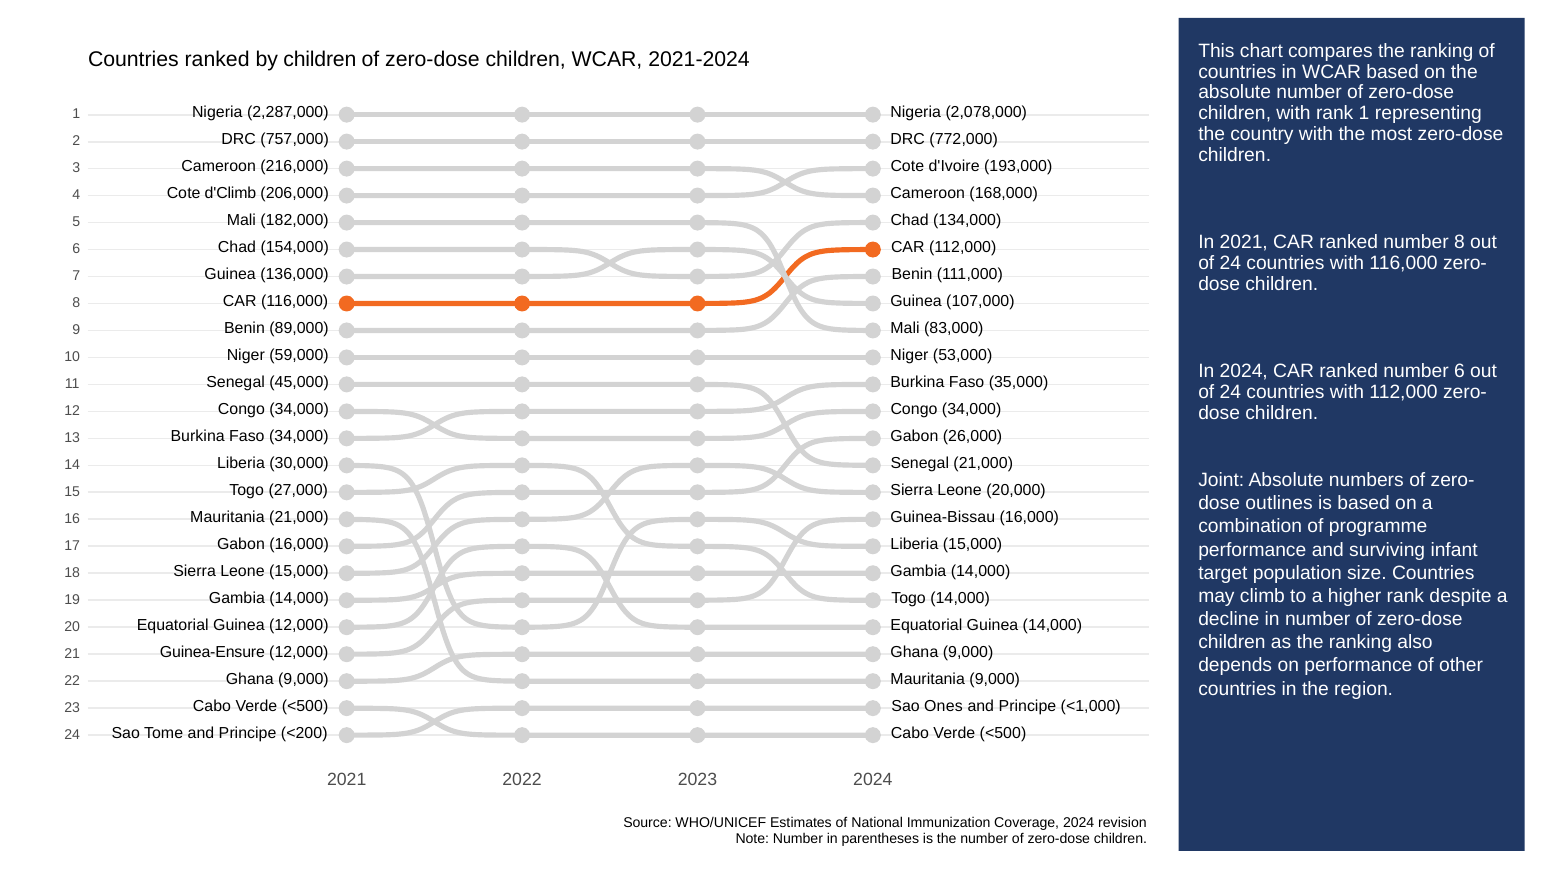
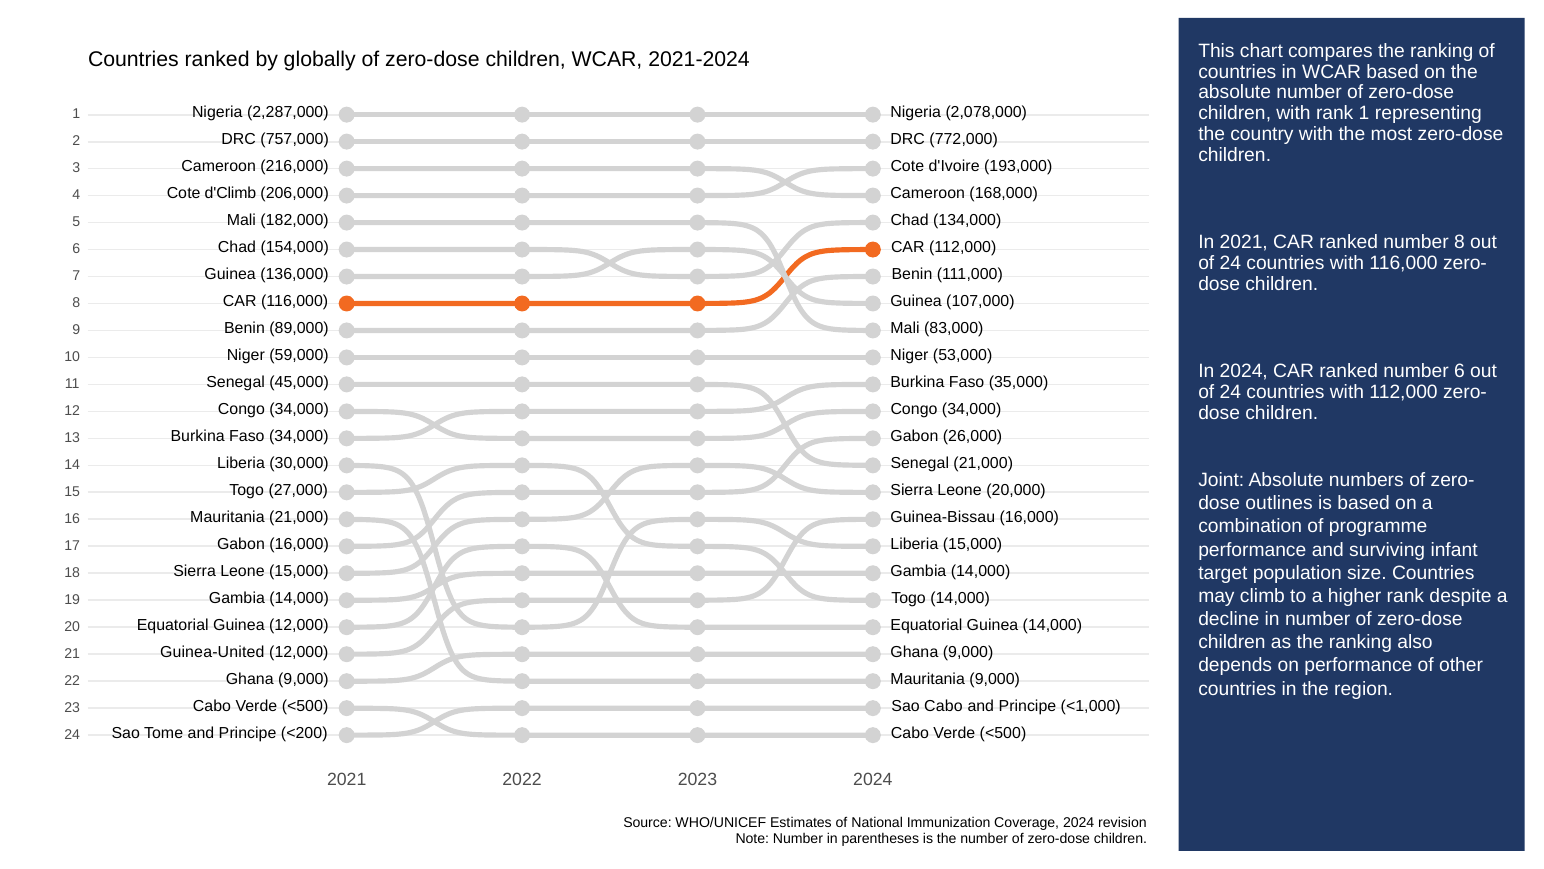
by children: children -> globally
Guinea-Ensure: Guinea-Ensure -> Guinea-United
Sao Ones: Ones -> Cabo
